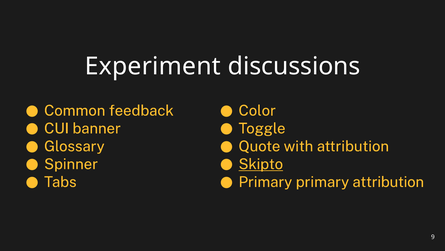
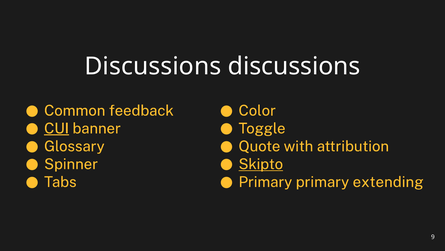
Experiment at (153, 66): Experiment -> Discussions
CUI underline: none -> present
primary attribution: attribution -> extending
